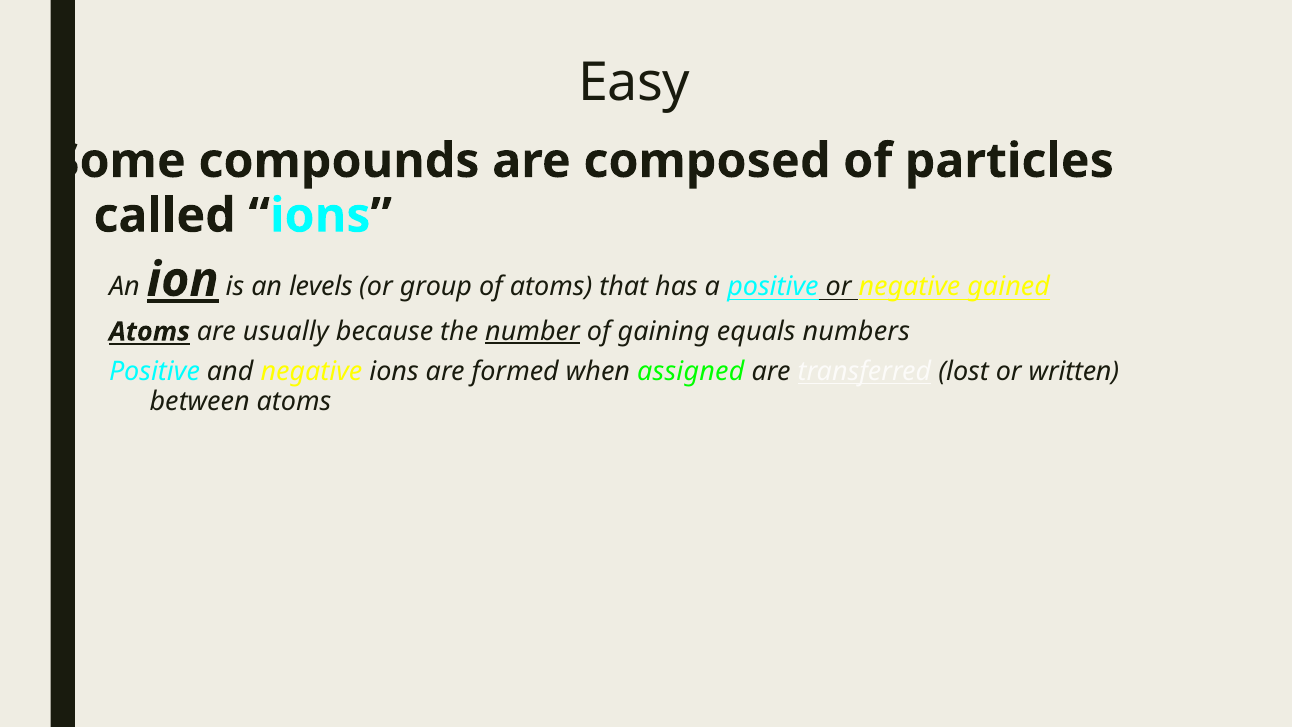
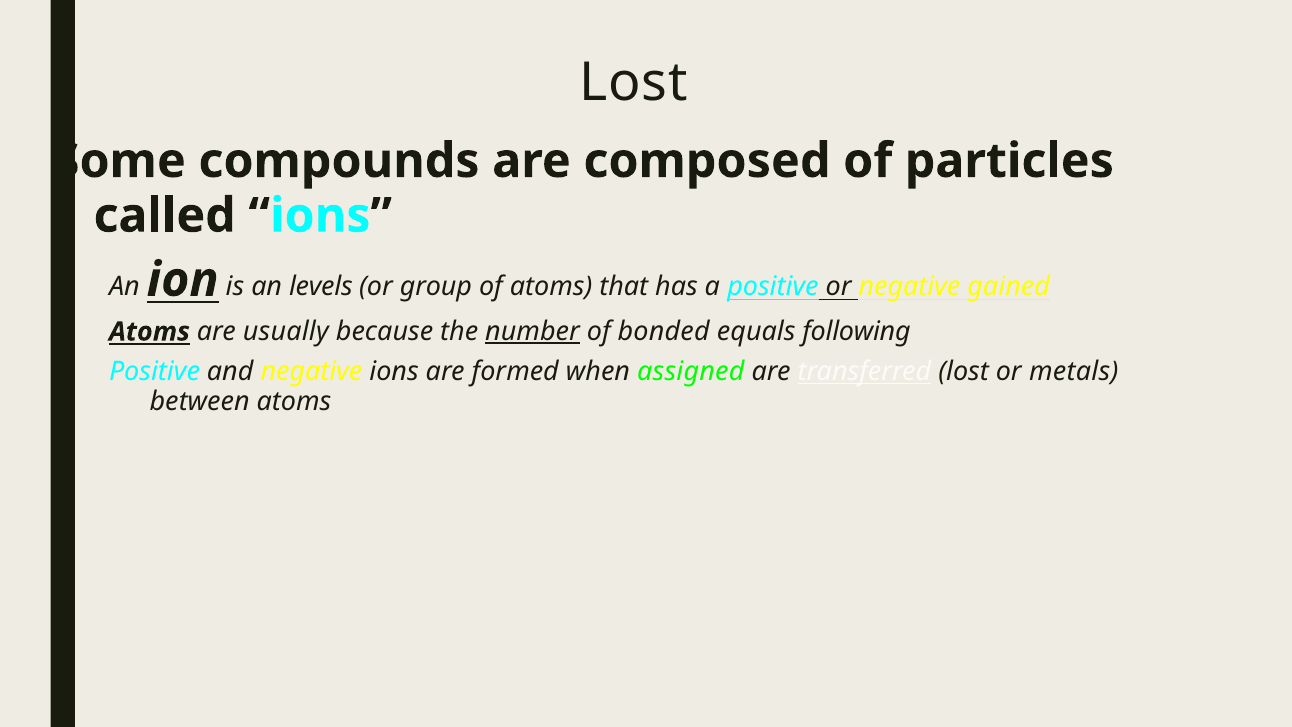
Easy at (634, 83): Easy -> Lost
ion underline: present -> none
gaining: gaining -> bonded
numbers: numbers -> following
written: written -> metals
